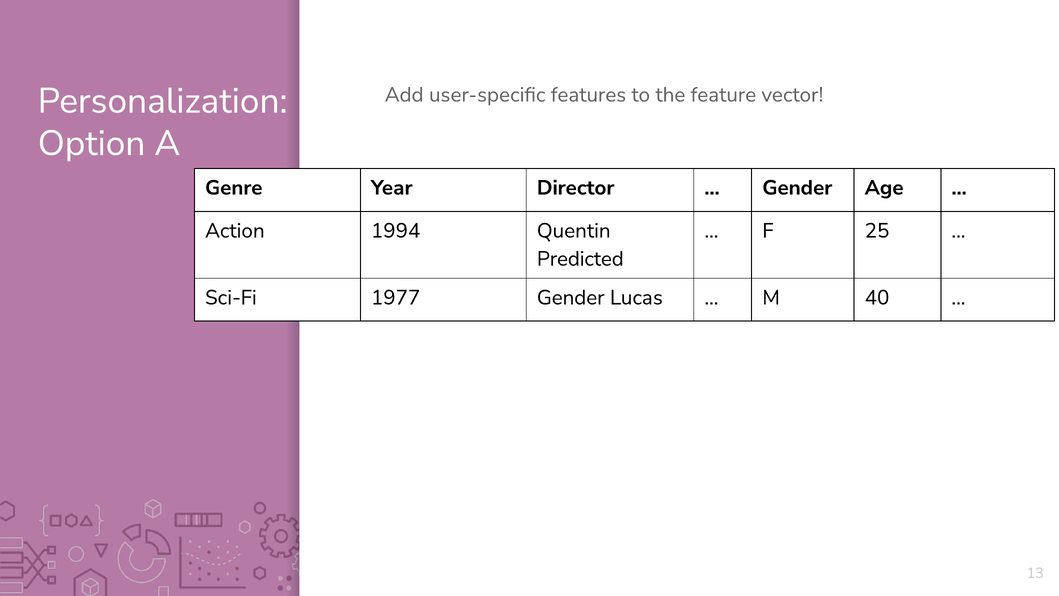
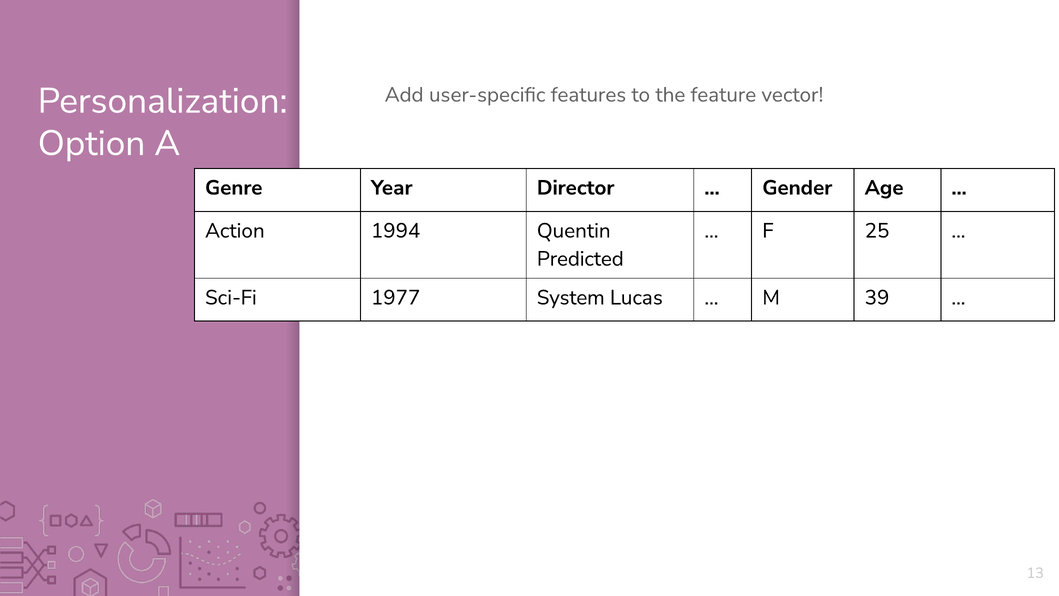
1977 Gender: Gender -> System
40: 40 -> 39
